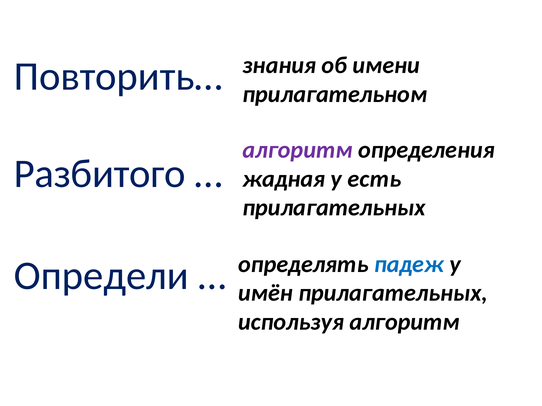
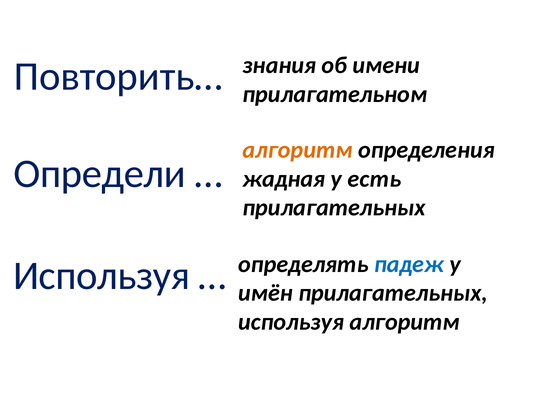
алгоритм at (297, 150) colour: purple -> orange
Разбитого: Разбитого -> Определи
Определи at (101, 276): Определи -> Используя
